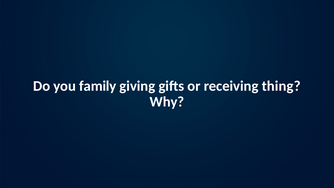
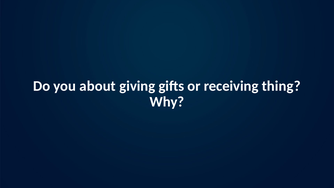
family: family -> about
